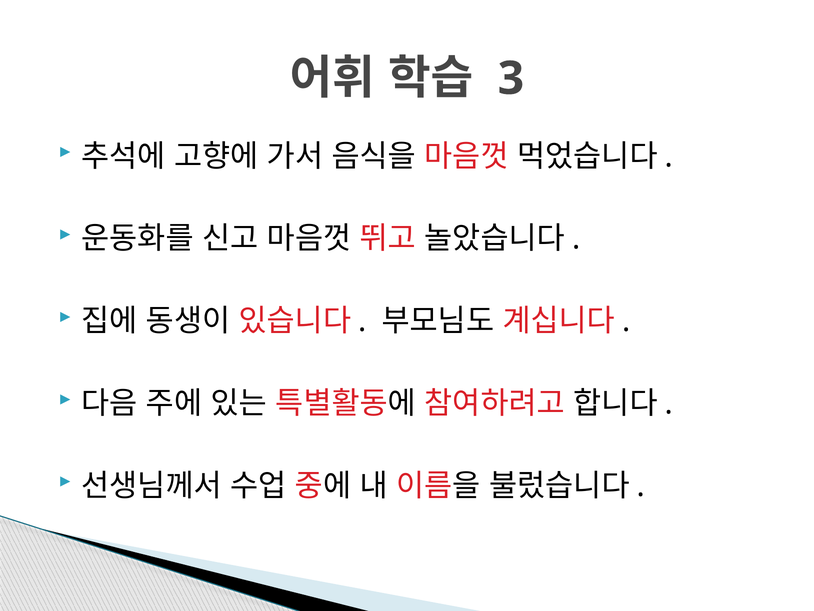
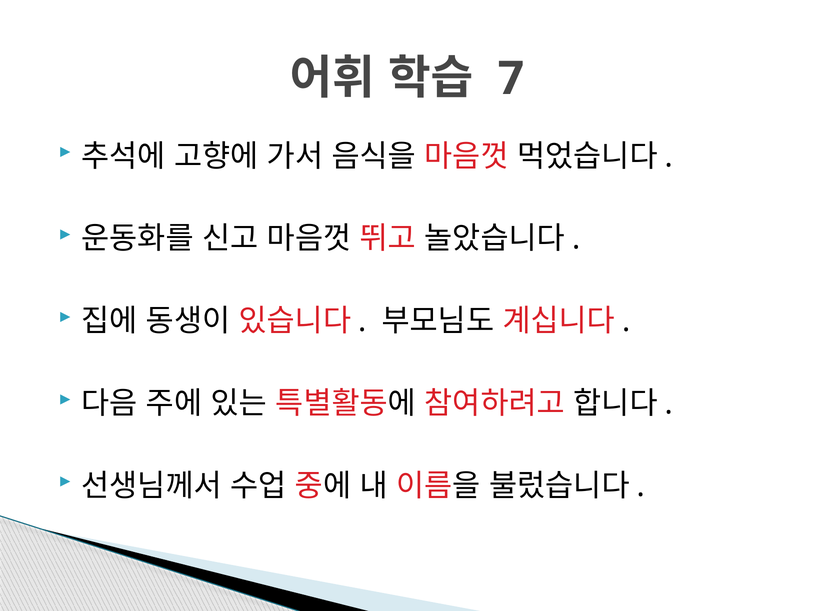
3: 3 -> 7
